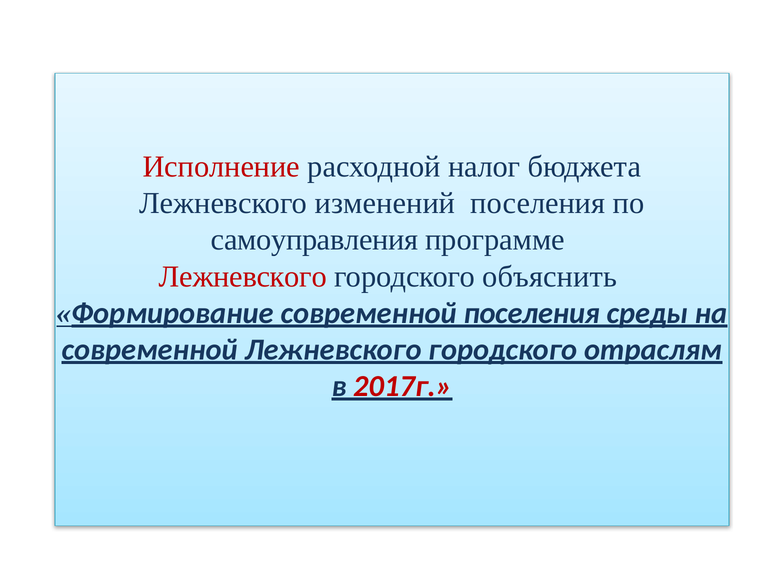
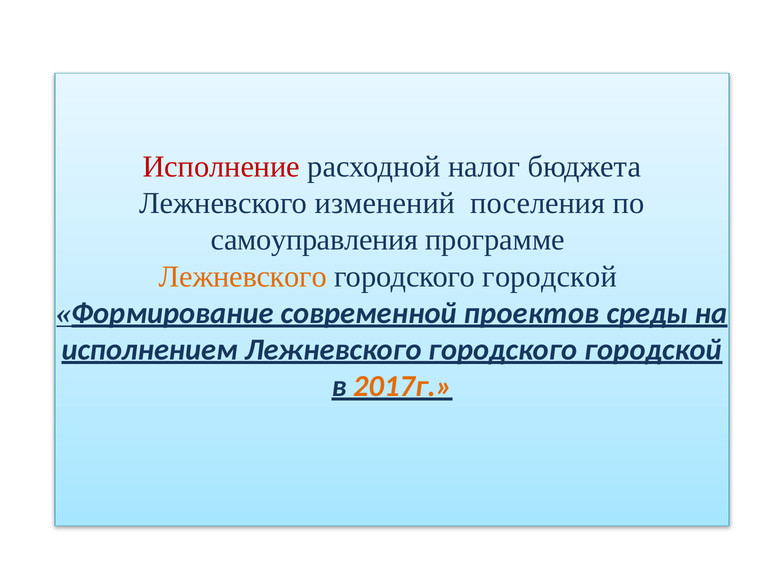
Лежневского at (243, 277) colour: red -> orange
объяснить at (550, 277): объяснить -> городской
современной поселения: поселения -> проектов
современной at (150, 350): современной -> исполнением
отраслям at (653, 350): отраслям -> городской
2017г colour: red -> orange
